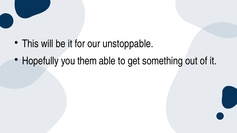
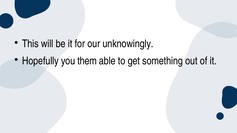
unstoppable: unstoppable -> unknowingly
